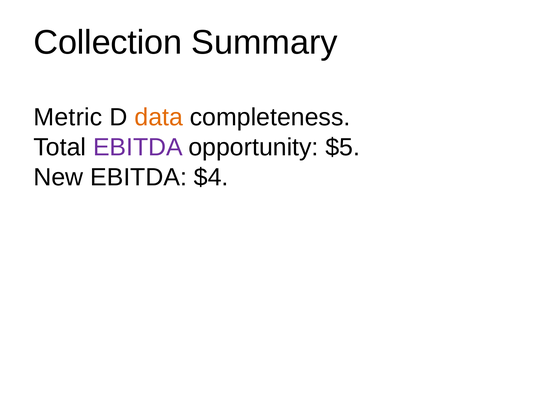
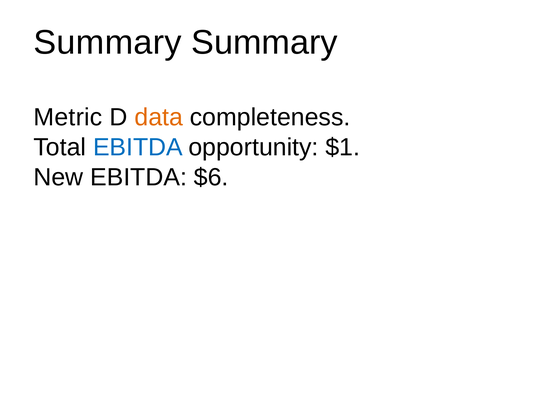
Collection at (108, 43): Collection -> Summary
EBITDA at (138, 147) colour: purple -> blue
$5: $5 -> $1
$4: $4 -> $6
